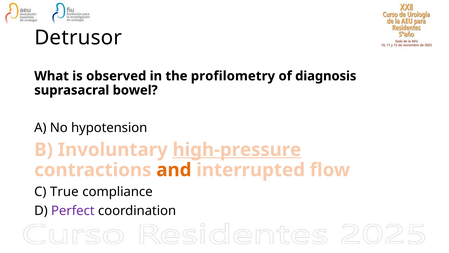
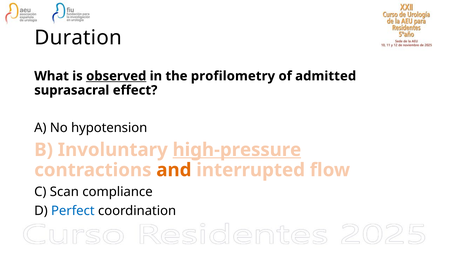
Detrusor: Detrusor -> Duration
observed underline: none -> present
diagnosis: diagnosis -> admitted
bowel: bowel -> effect
True: True -> Scan
Perfect colour: purple -> blue
